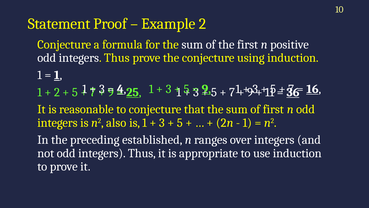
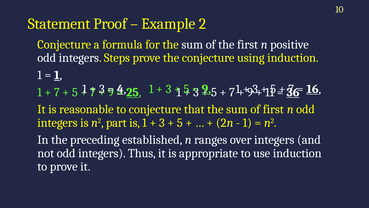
Thus at (117, 58): Thus -> Steps
2 at (57, 92): 2 -> 7
also: also -> part
